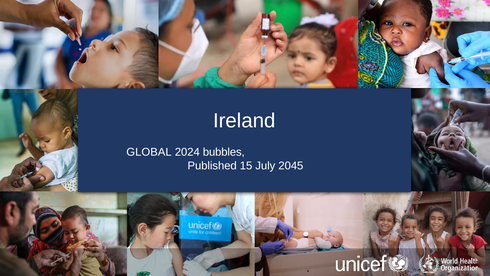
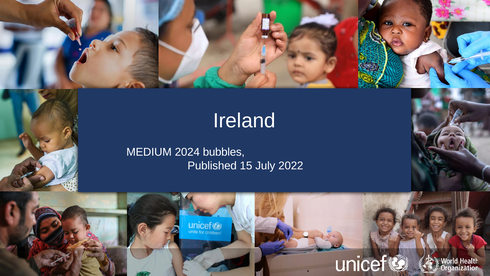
GLOBAL: GLOBAL -> MEDIUM
2045: 2045 -> 2022
